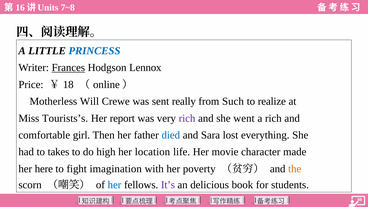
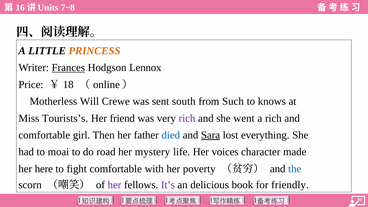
PRINCESS colour: blue -> orange
really: really -> south
realize: realize -> knows
report: report -> friend
Sara underline: none -> present
takes: takes -> moai
high: high -> road
location: location -> mystery
movie: movie -> voices
fight imagination: imagination -> comfortable
the colour: orange -> blue
her at (114, 185) colour: blue -> purple
students: students -> friendly
